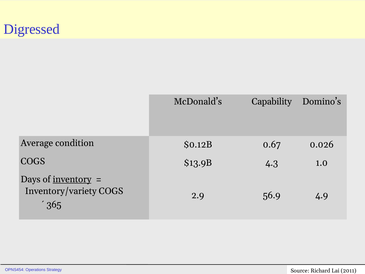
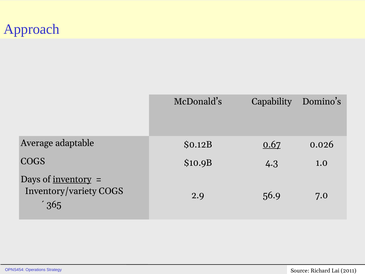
Digressed: Digressed -> Approach
condition: condition -> adaptable
0.67 underline: none -> present
$13.9B: $13.9B -> $10.9B
4.9: 4.9 -> 7.0
